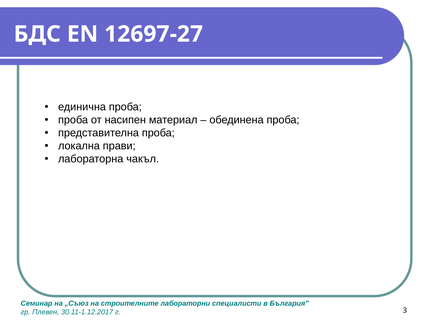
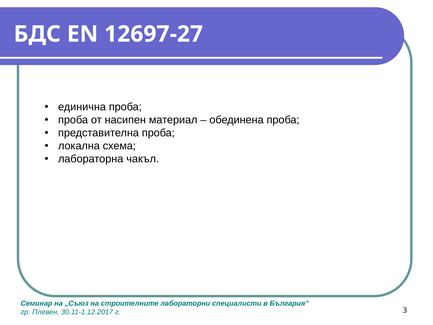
прави: прави -> схема
